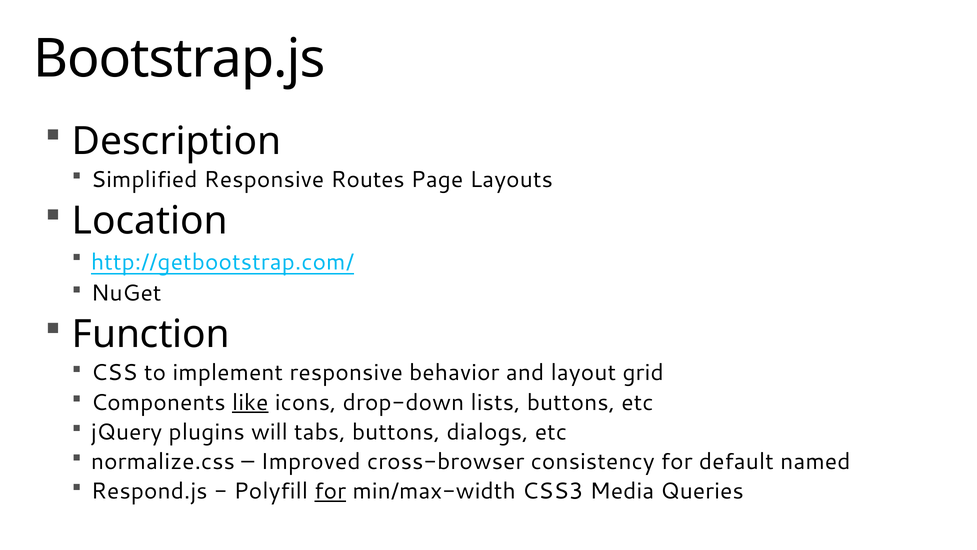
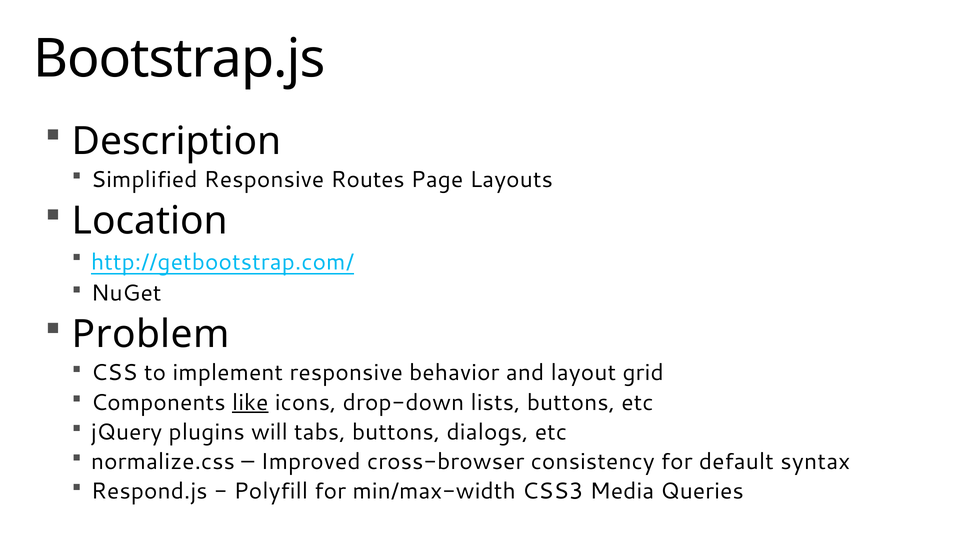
Function: Function -> Problem
named: named -> syntax
for at (330, 491) underline: present -> none
